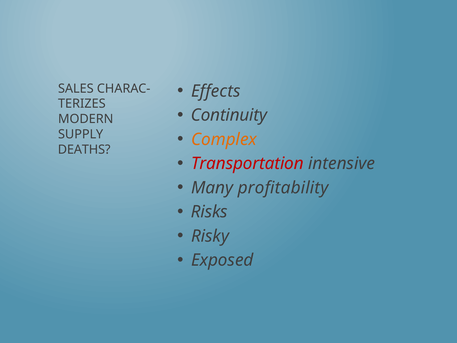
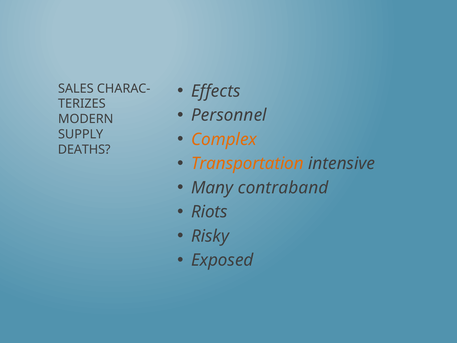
Continuity: Continuity -> Personnel
Transportation colour: red -> orange
profitability: profitability -> contraband
Risks: Risks -> Riots
